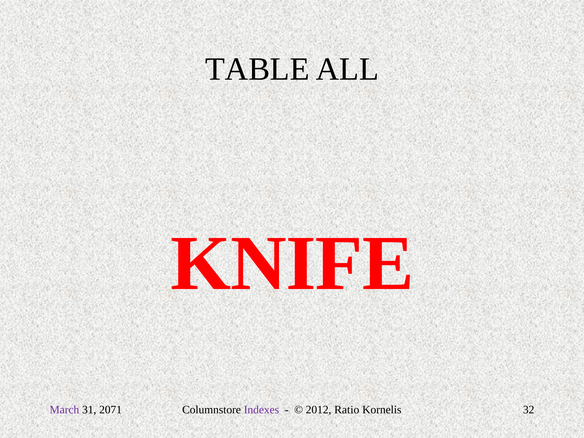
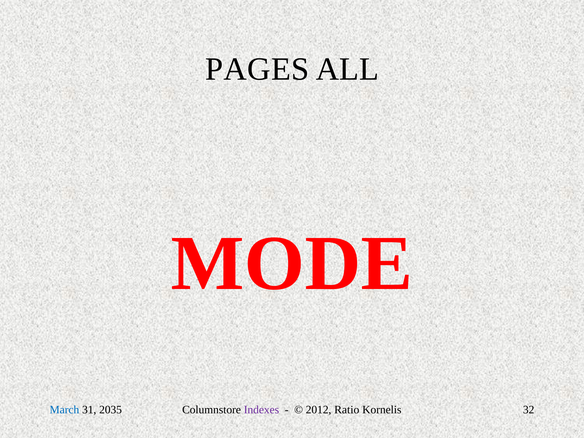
TABLE: TABLE -> PAGES
KNIFE: KNIFE -> MODE
March colour: purple -> blue
2071: 2071 -> 2035
